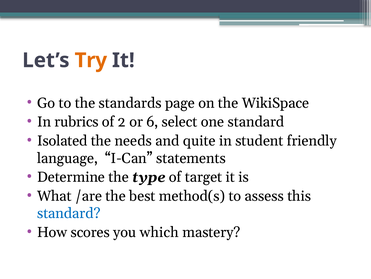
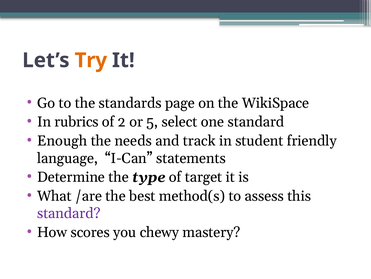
6: 6 -> 5
Isolated: Isolated -> Enough
quite: quite -> track
standard at (69, 213) colour: blue -> purple
which: which -> chewy
